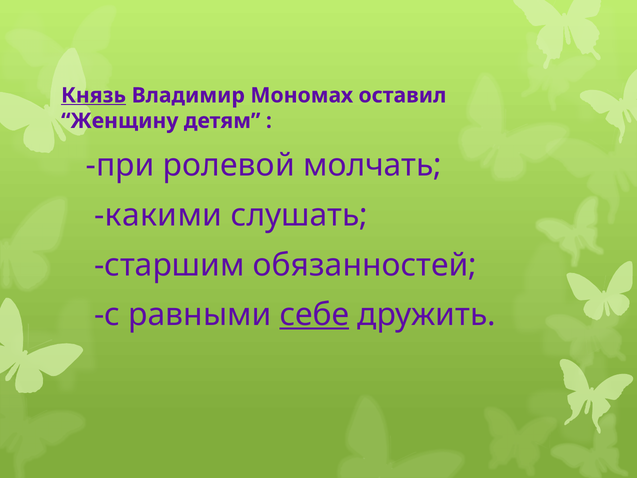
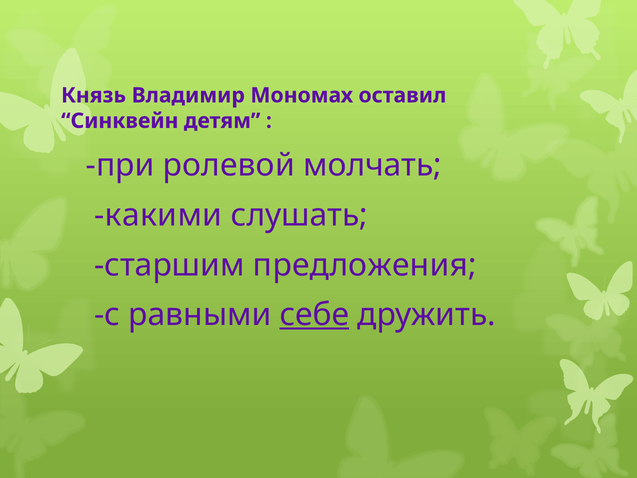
Князь underline: present -> none
Женщину: Женщину -> Синквейн
обязанностей: обязанностей -> предложения
